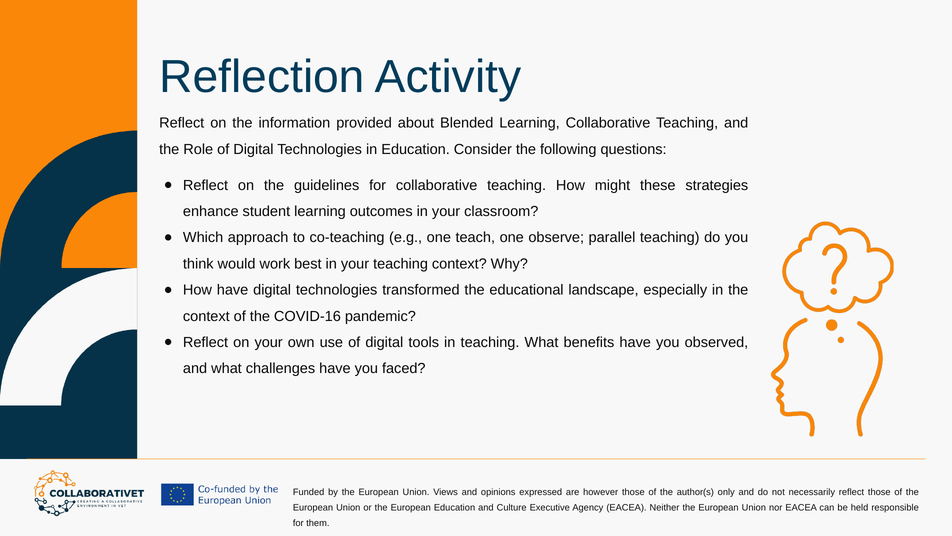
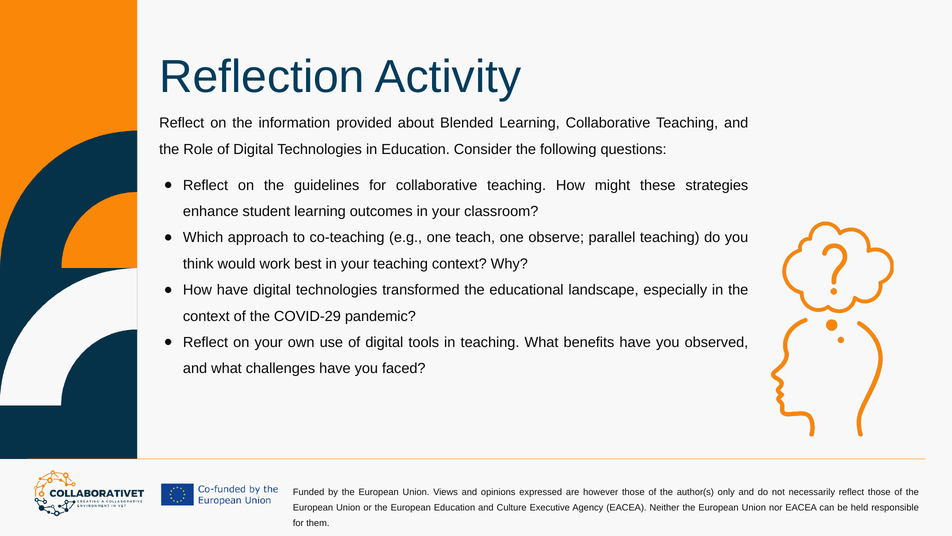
COVID-16: COVID-16 -> COVID-29
